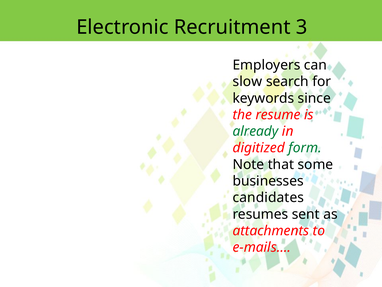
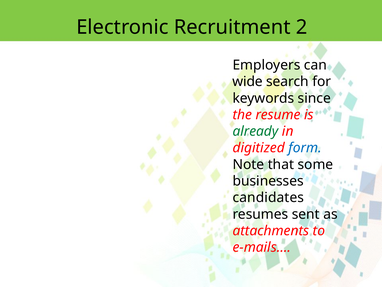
3: 3 -> 2
slow: slow -> wide
form colour: green -> blue
